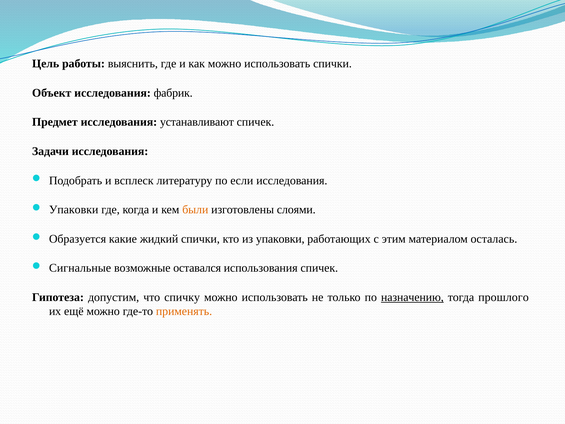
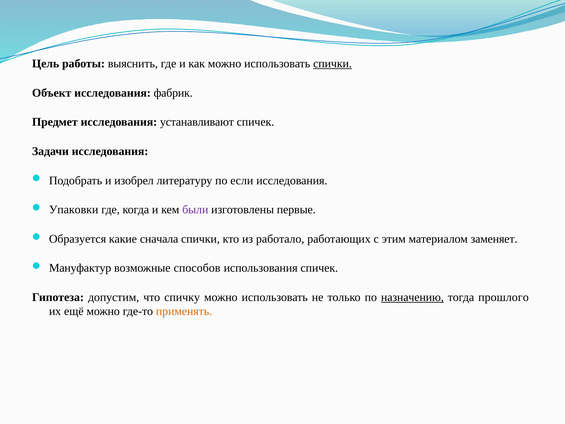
спички at (333, 64) underline: none -> present
всплеск: всплеск -> изобрел
были colour: orange -> purple
слоями: слоями -> первые
жидкий: жидкий -> сначала
из упаковки: упаковки -> работало
осталась: осталась -> заменяет
Сигнальные: Сигнальные -> Мануфактур
оставался: оставался -> способов
